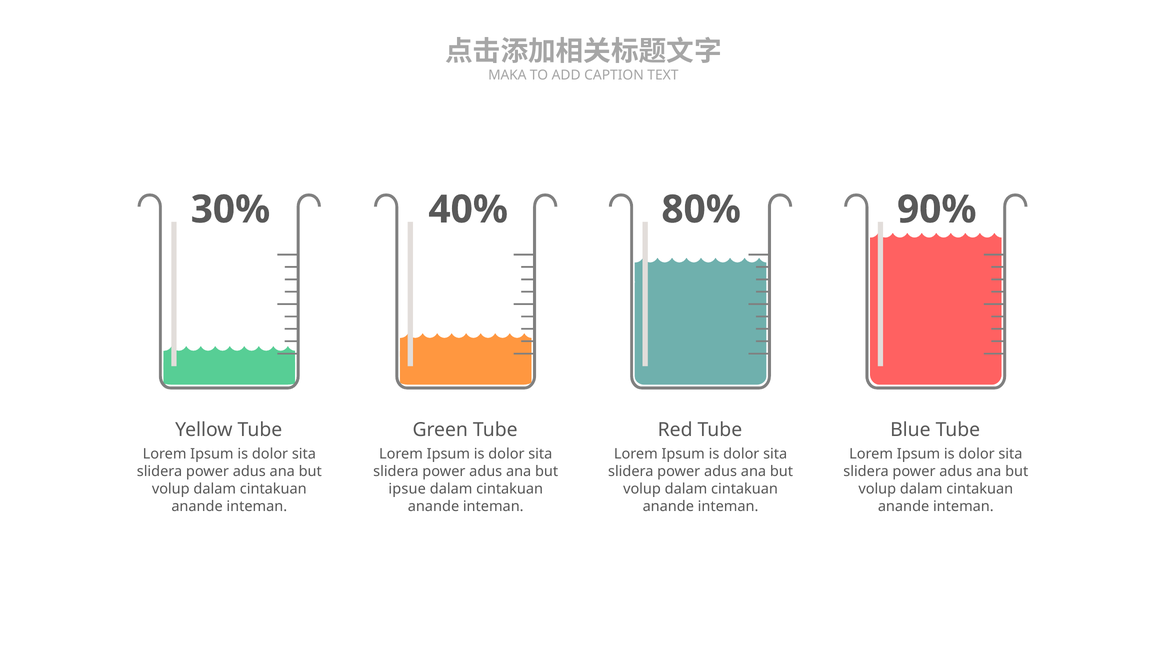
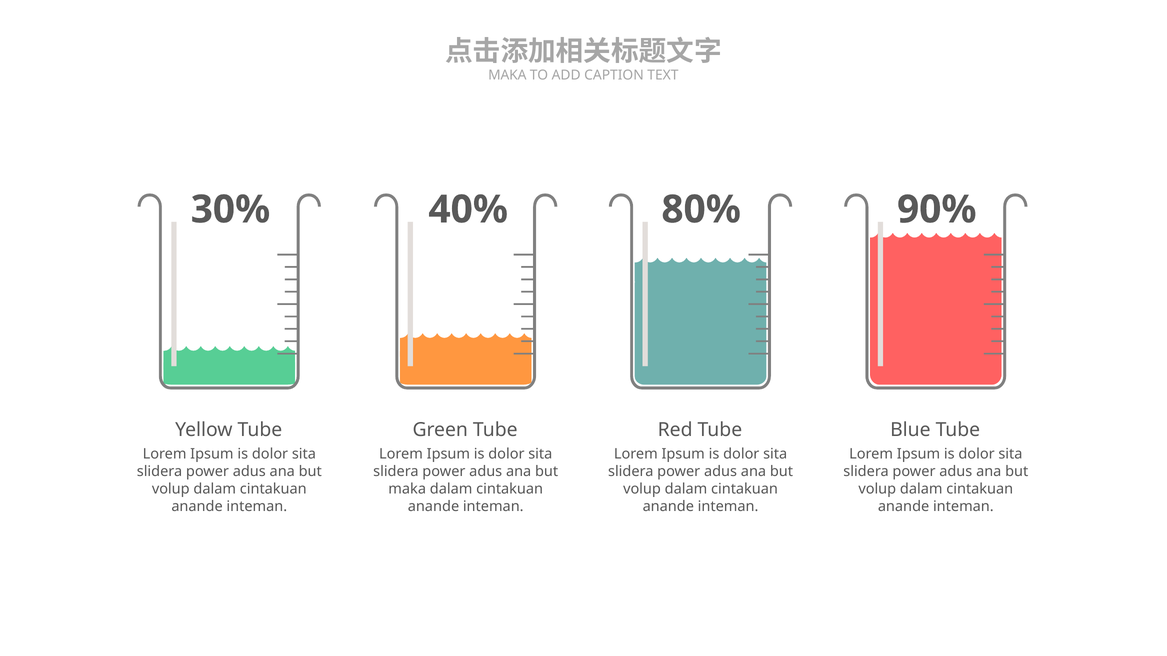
ipsue at (407, 489): ipsue -> maka
